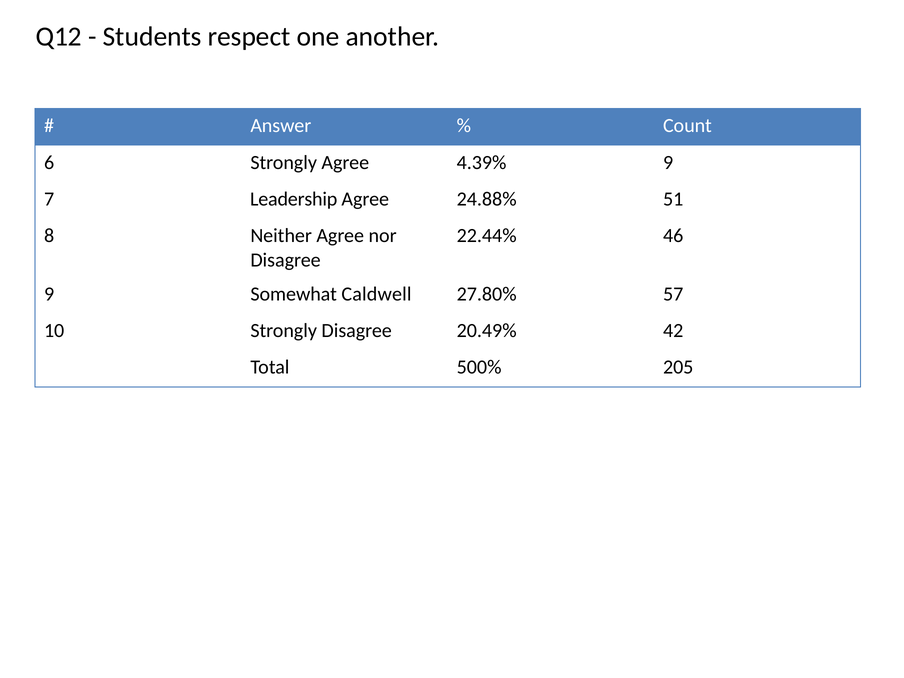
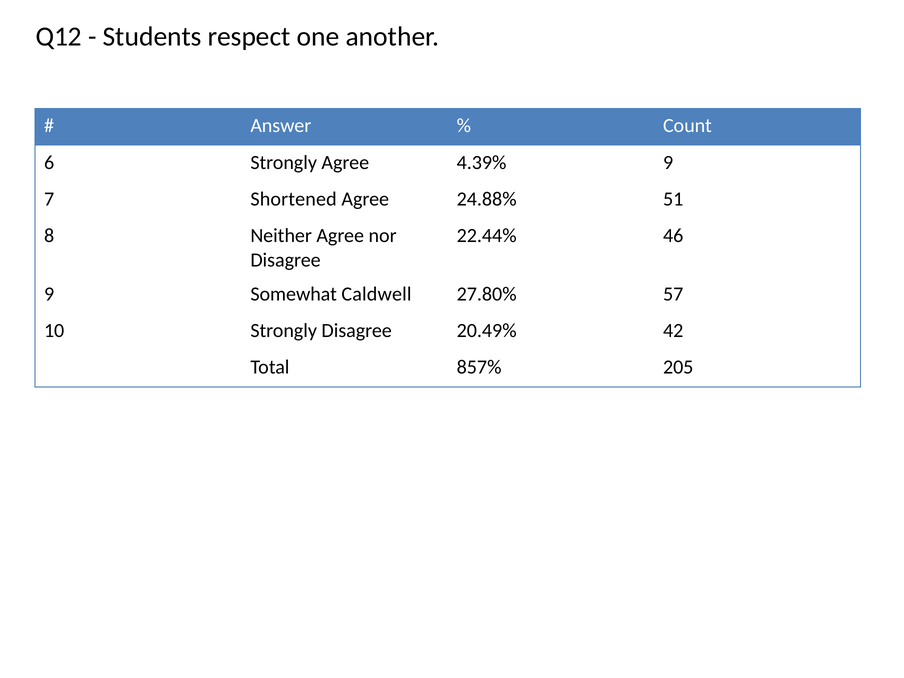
Leadership: Leadership -> Shortened
500%: 500% -> 857%
